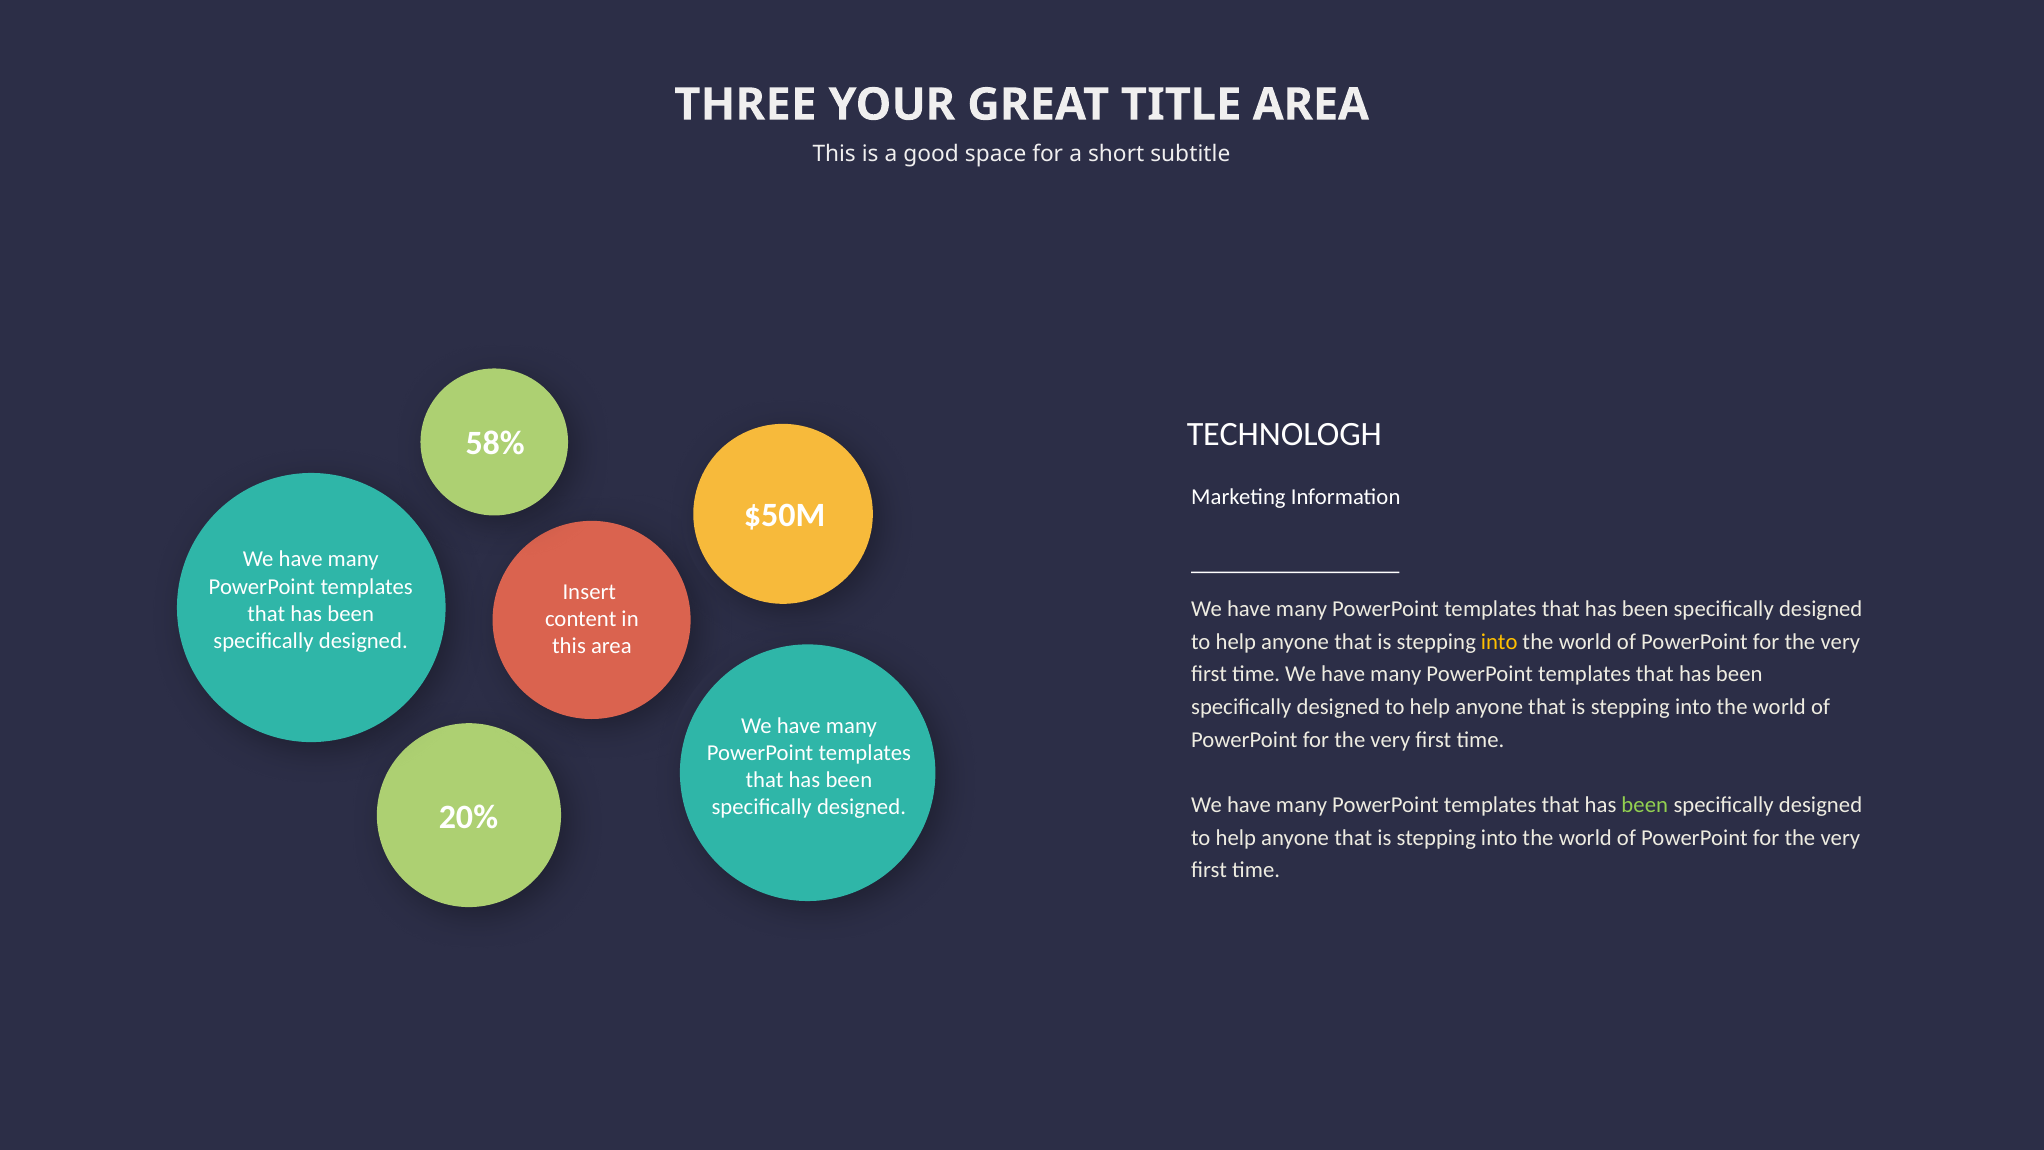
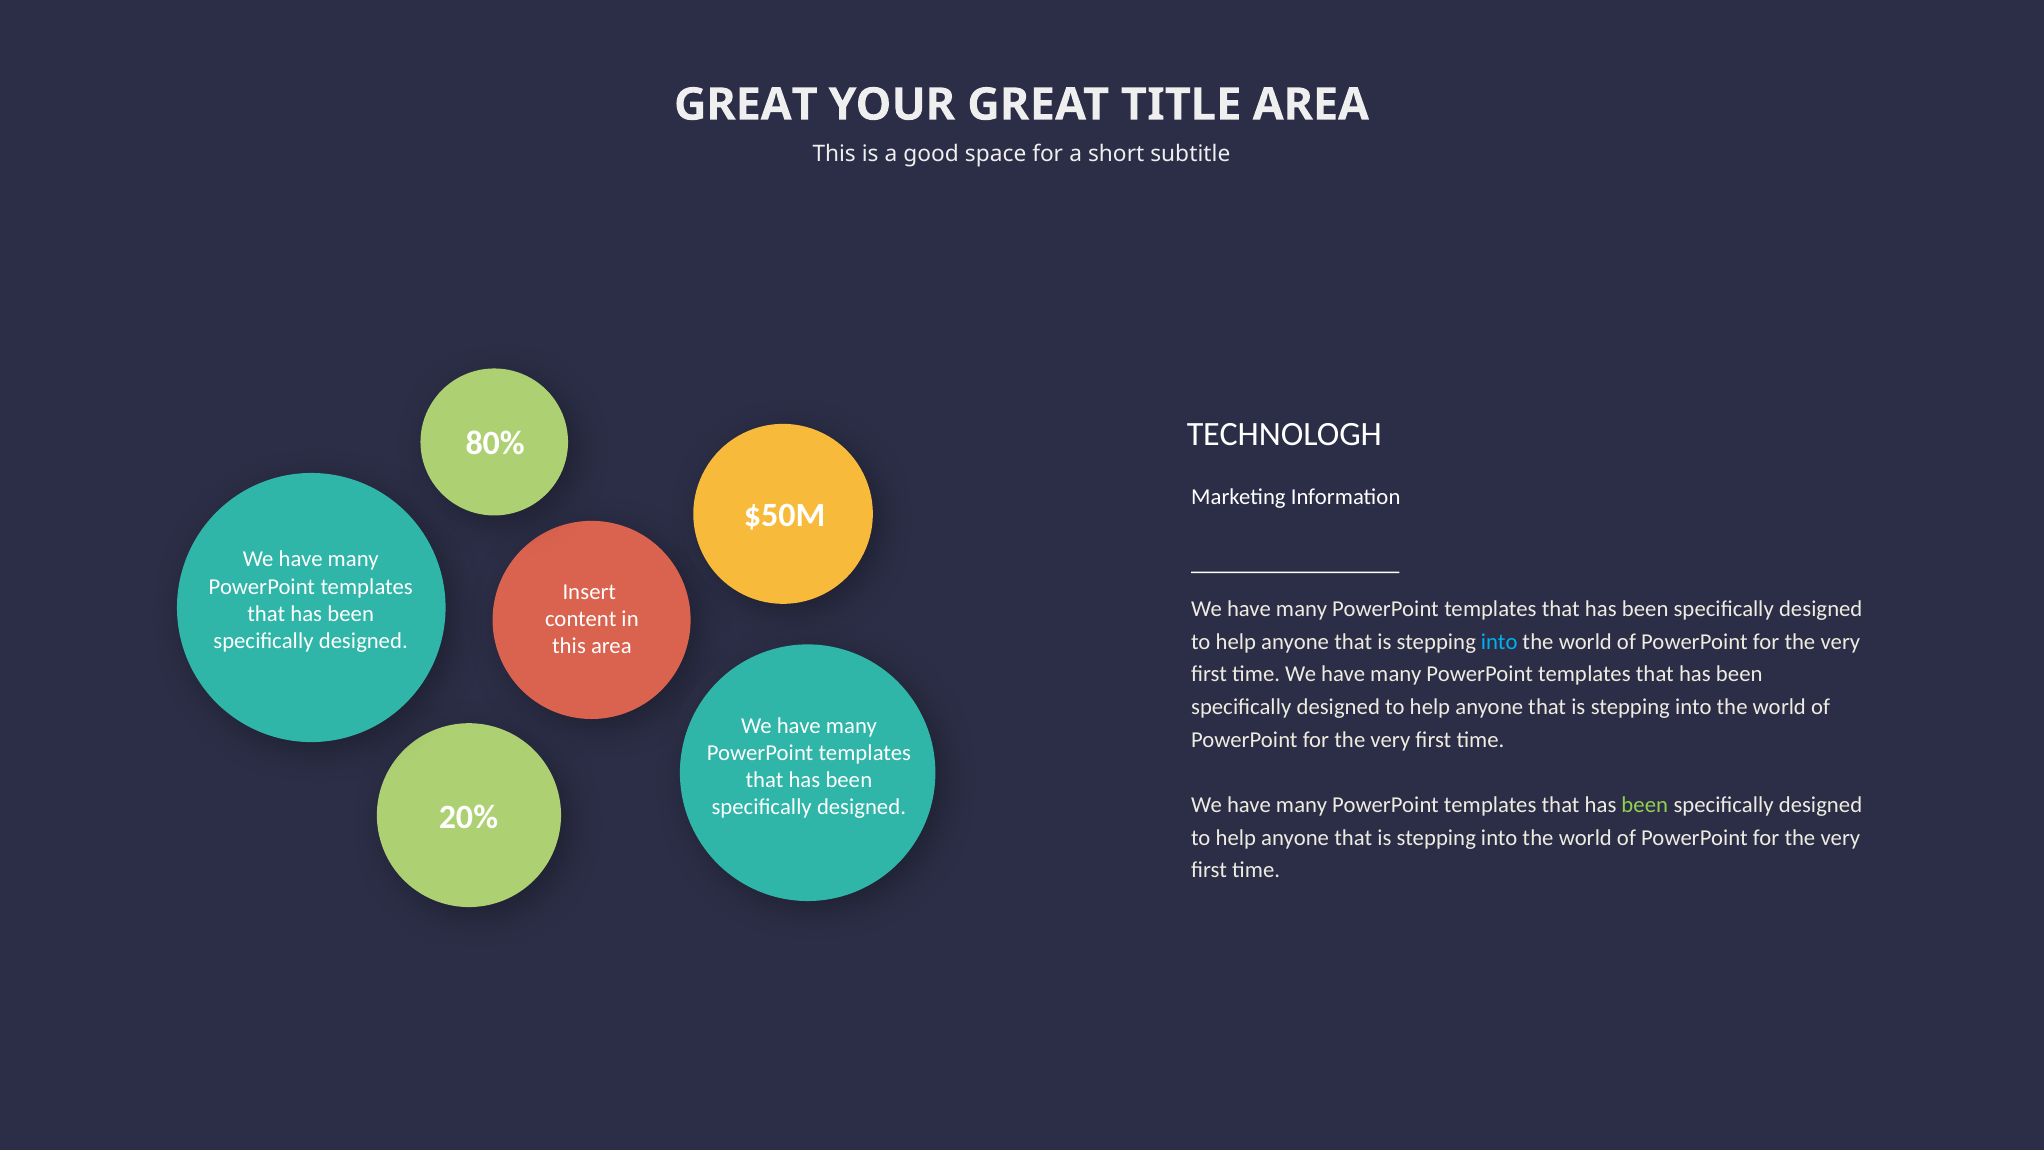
THREE at (745, 105): THREE -> GREAT
58%: 58% -> 80%
into at (1499, 642) colour: yellow -> light blue
